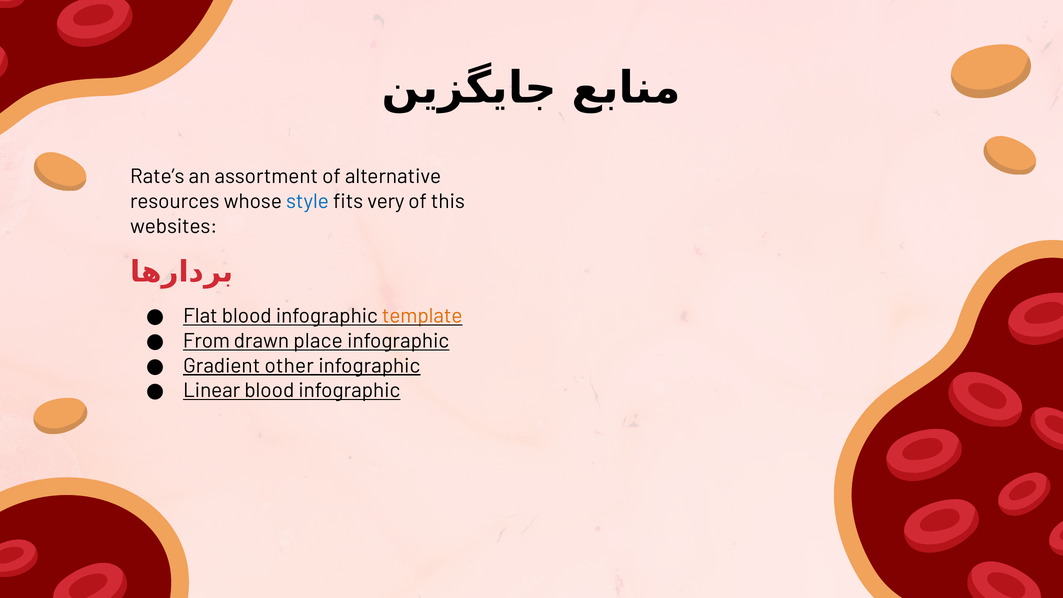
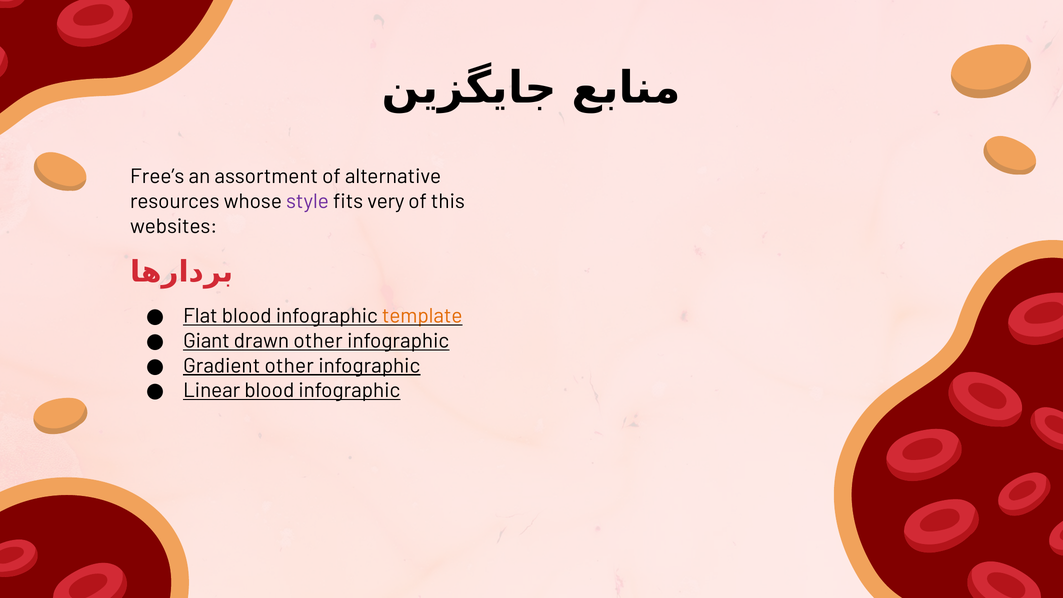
Rate’s: Rate’s -> Free’s
style colour: blue -> purple
From: From -> Giant
drawn place: place -> other
